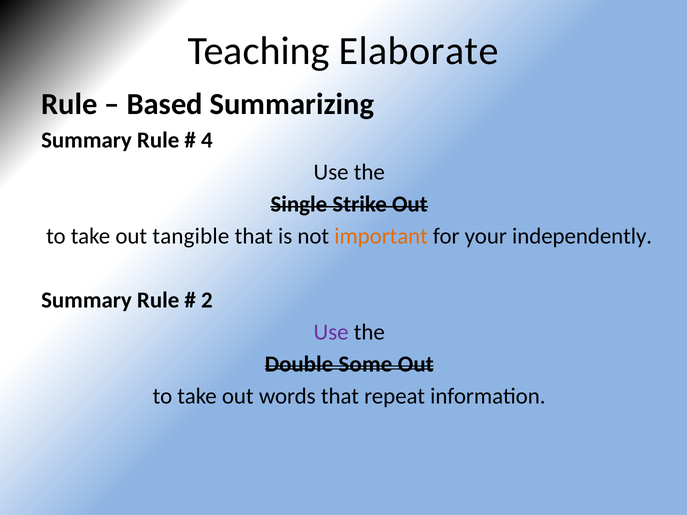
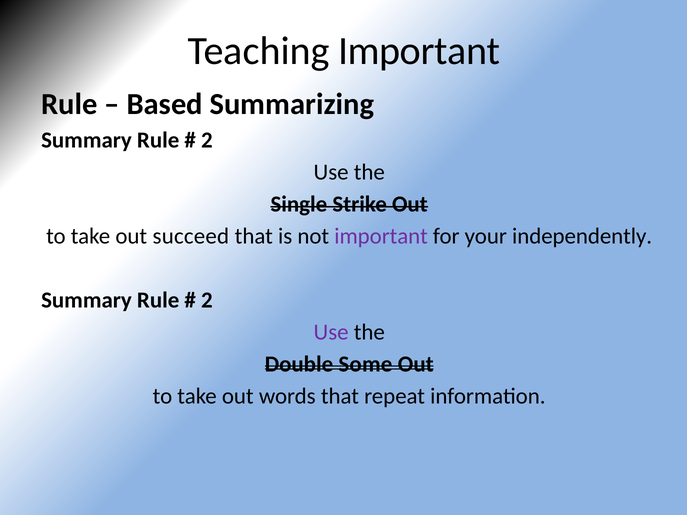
Teaching Elaborate: Elaborate -> Important
4 at (207, 140): 4 -> 2
tangible: tangible -> succeed
important at (381, 236) colour: orange -> purple
